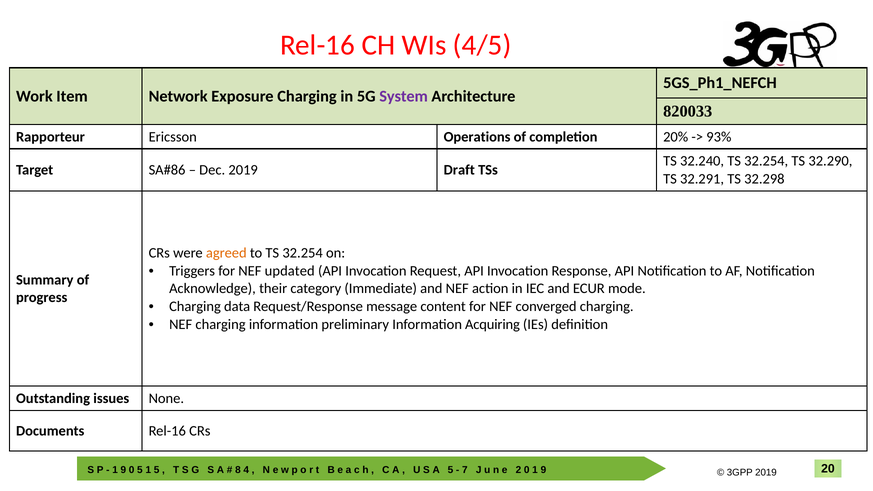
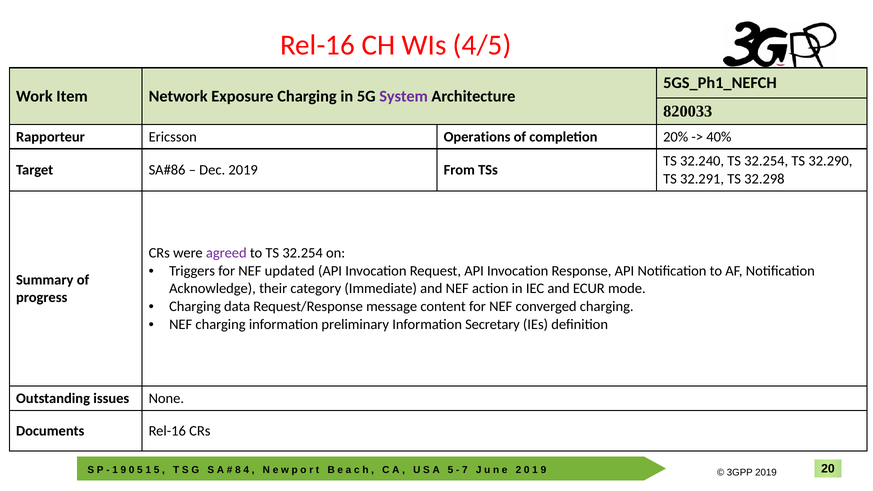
93%: 93% -> 40%
Draft: Draft -> From
agreed colour: orange -> purple
Acquiring: Acquiring -> Secretary
